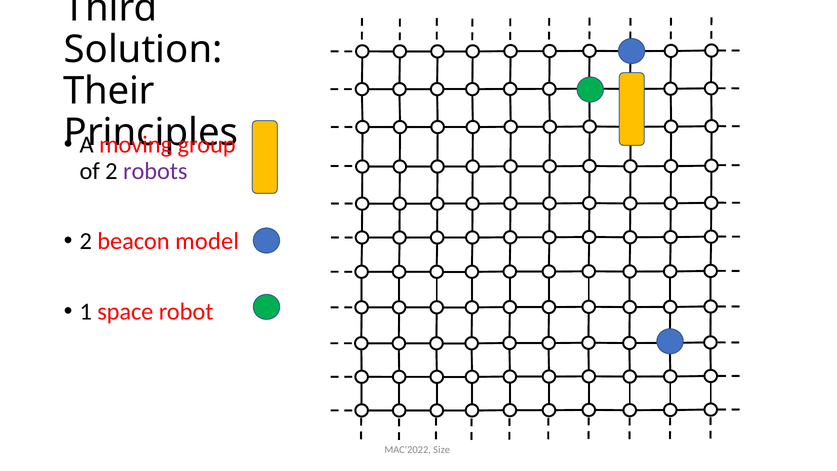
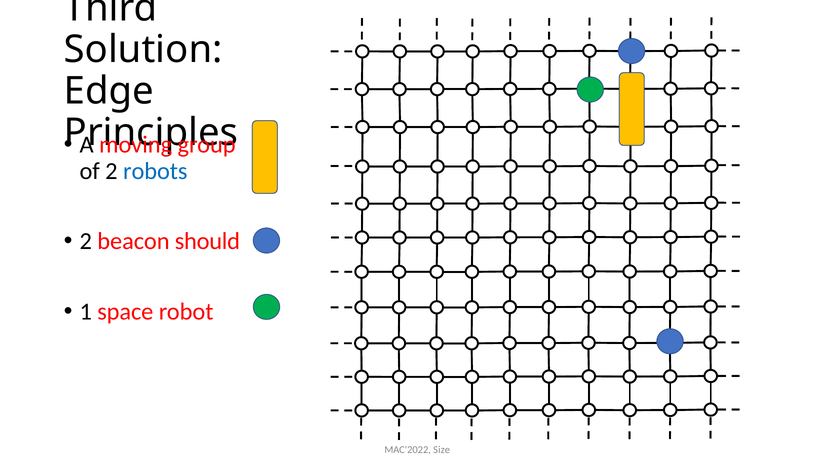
Their: Their -> Edge
robots colour: purple -> blue
model: model -> should
